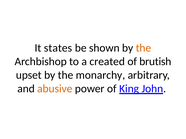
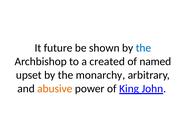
states: states -> future
the at (143, 48) colour: orange -> blue
brutish: brutish -> named
